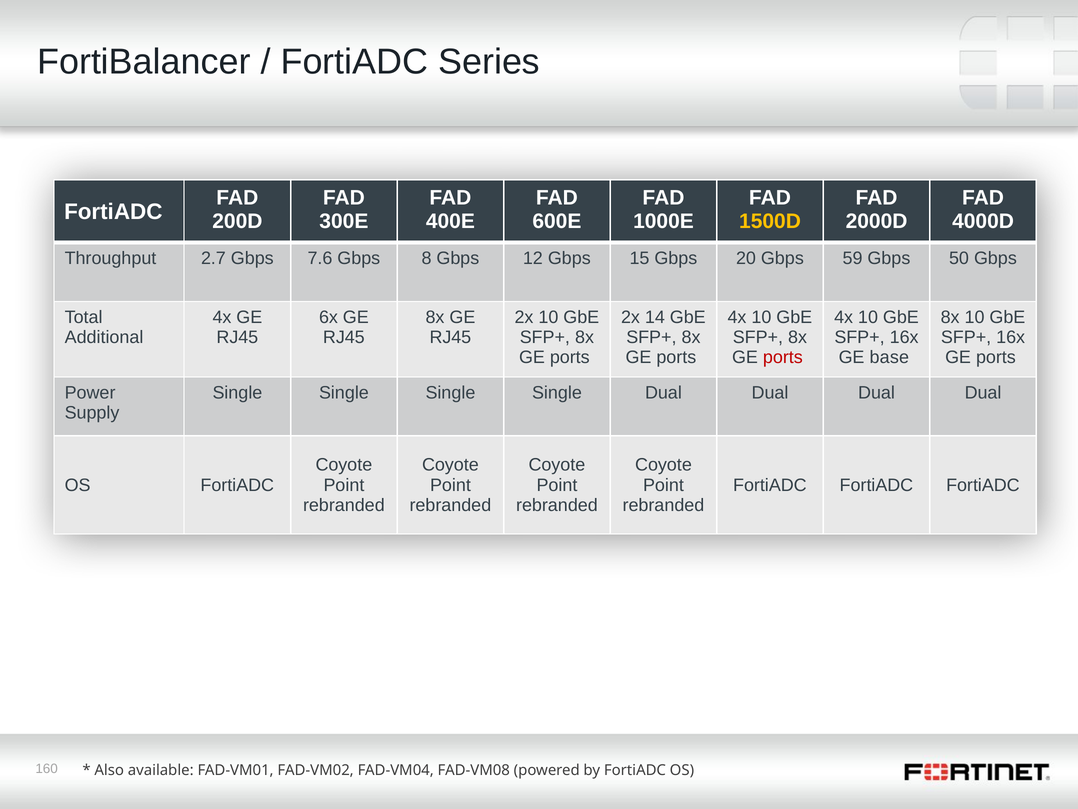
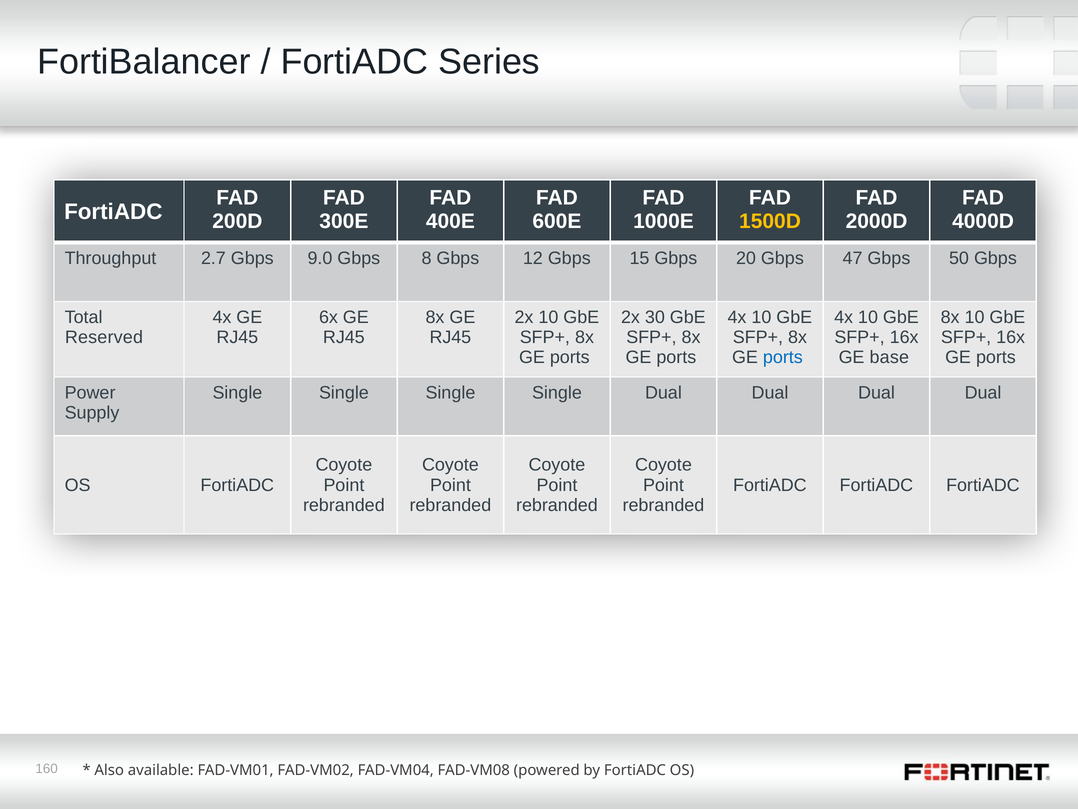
7.6: 7.6 -> 9.0
59: 59 -> 47
14: 14 -> 30
Additional: Additional -> Reserved
ports at (783, 357) colour: red -> blue
